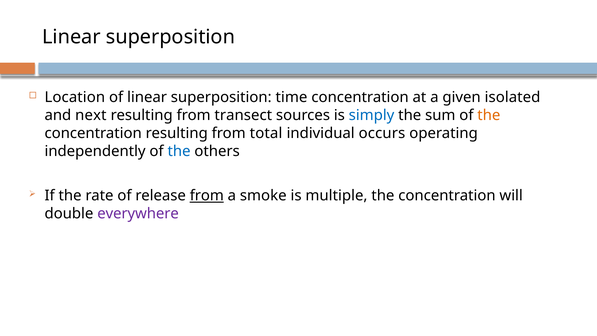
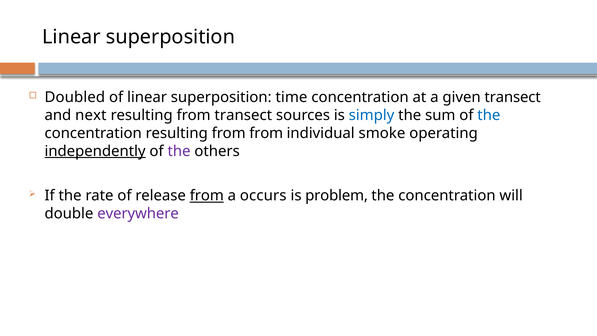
Location: Location -> Doubled
given isolated: isolated -> transect
the at (489, 115) colour: orange -> blue
from total: total -> from
occurs: occurs -> smoke
independently underline: none -> present
the at (179, 151) colour: blue -> purple
smoke: smoke -> occurs
multiple: multiple -> problem
